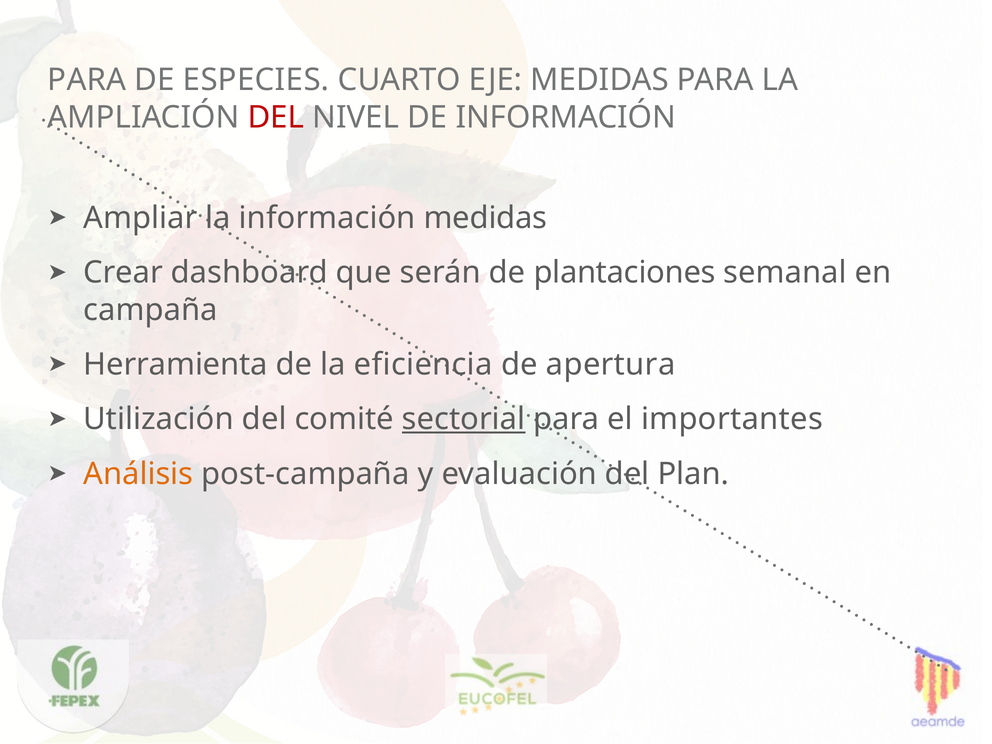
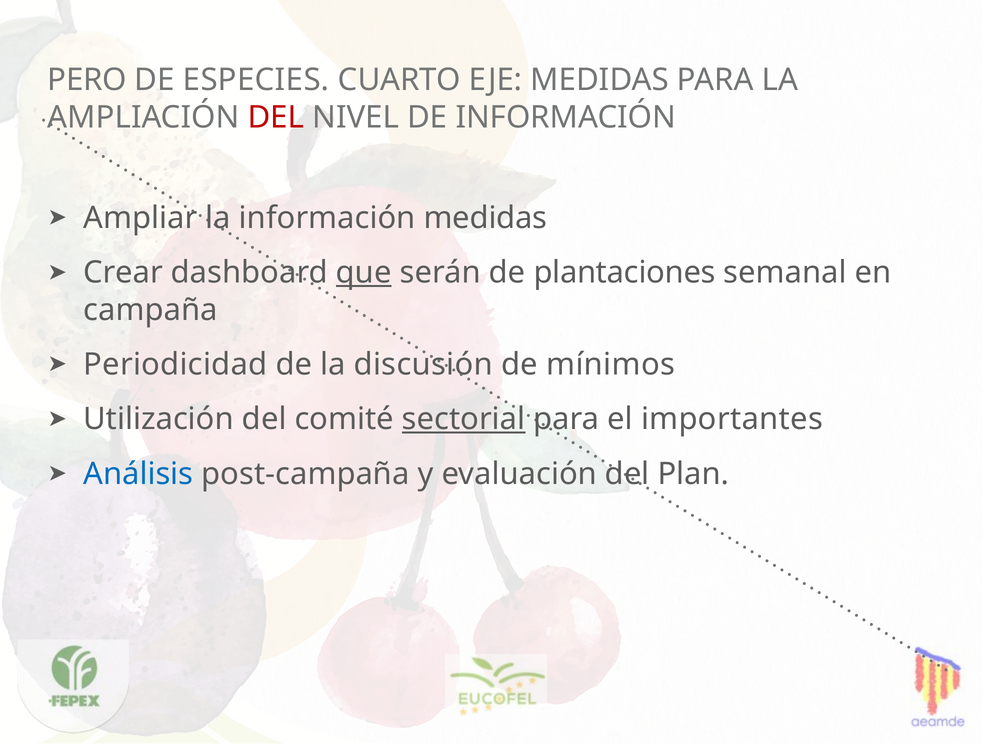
PARA at (87, 80): PARA -> PERO
que underline: none -> present
Herramienta: Herramienta -> Periodicidad
eficiencia: eficiencia -> discusión
apertura: apertura -> mínimos
Análisis colour: orange -> blue
